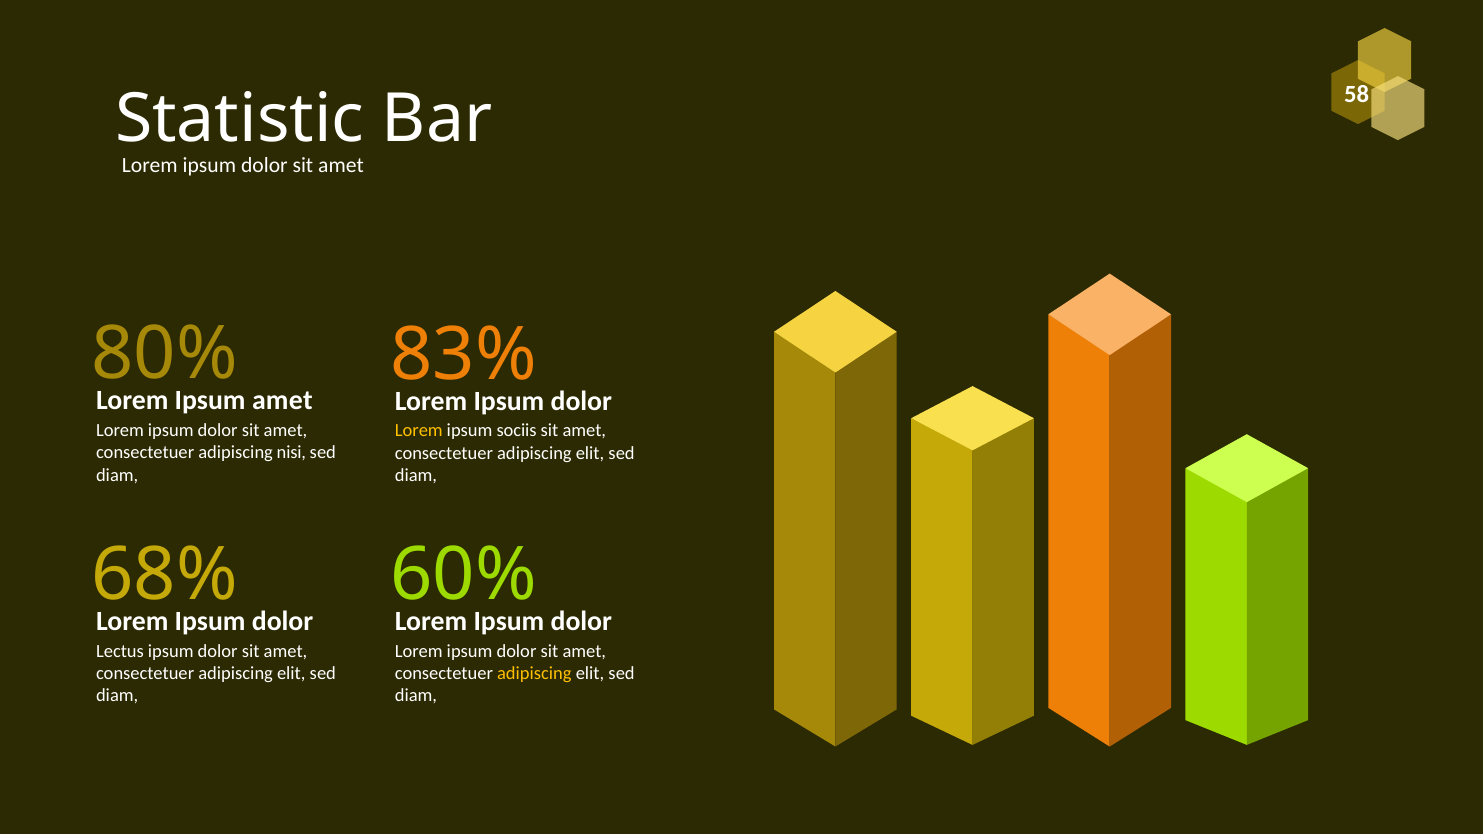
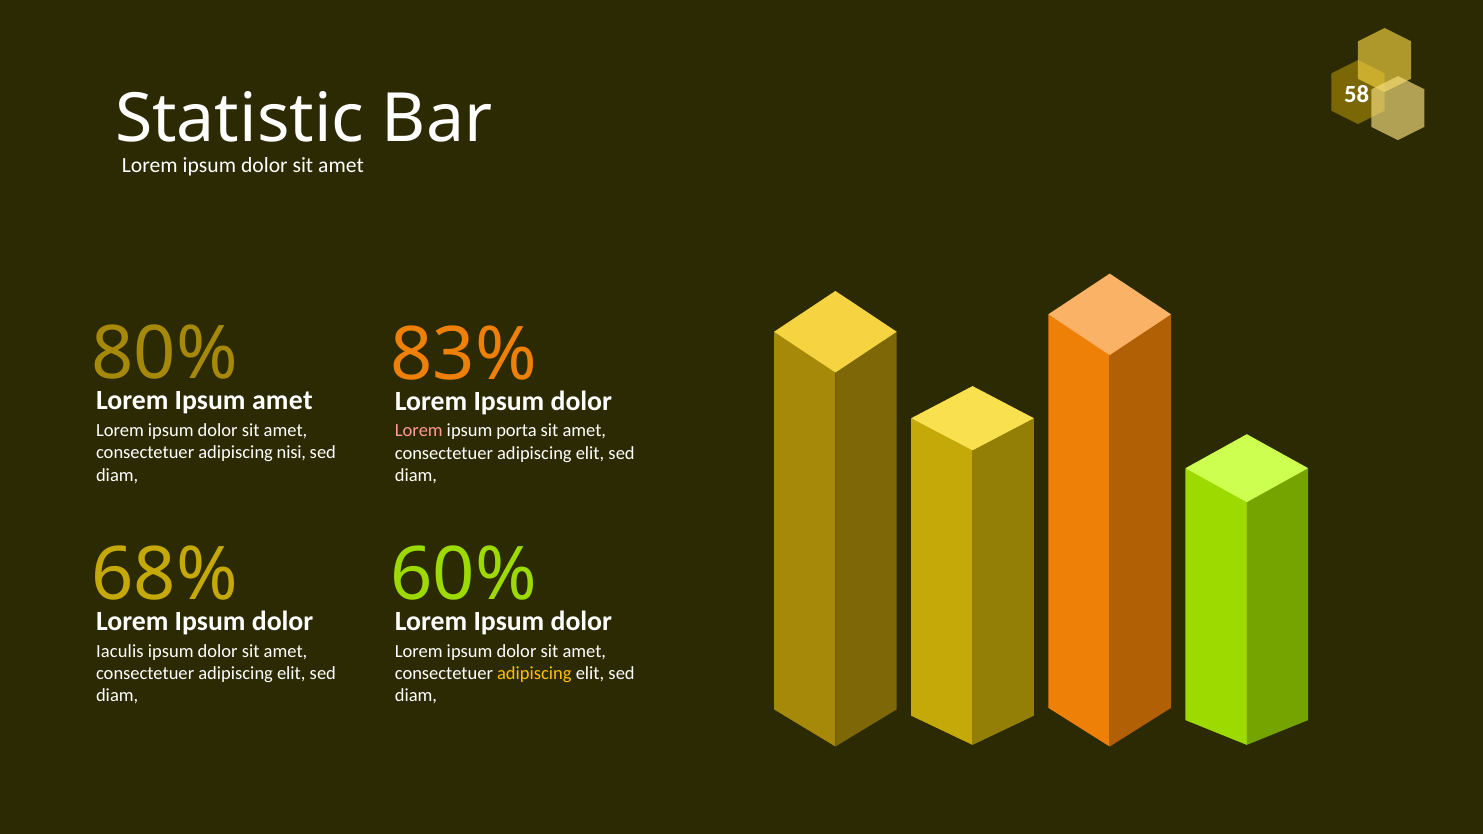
Lorem at (419, 431) colour: yellow -> pink
sociis: sociis -> porta
Lectus: Lectus -> Iaculis
